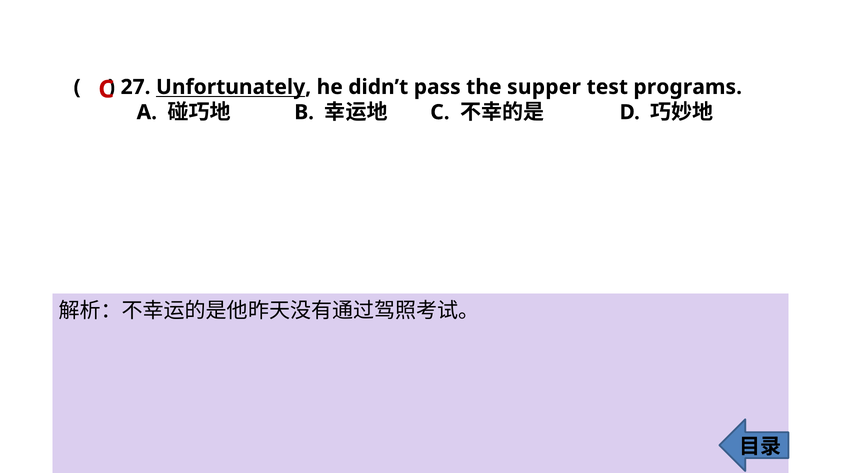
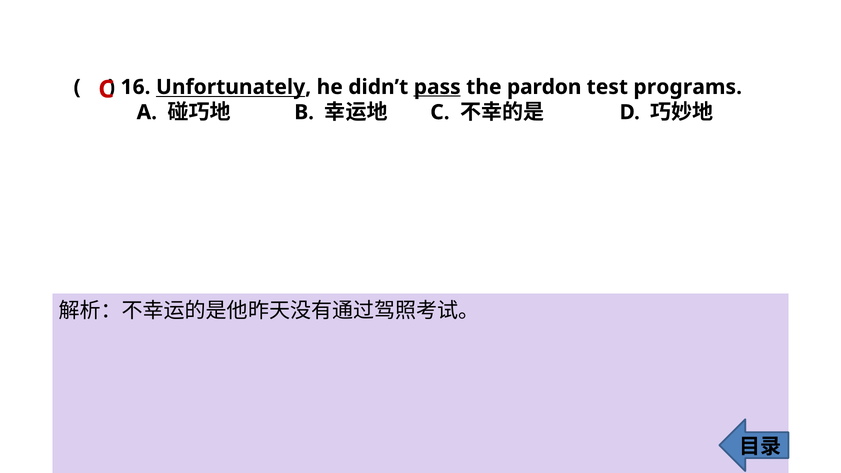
27: 27 -> 16
pass underline: none -> present
supper: supper -> pardon
